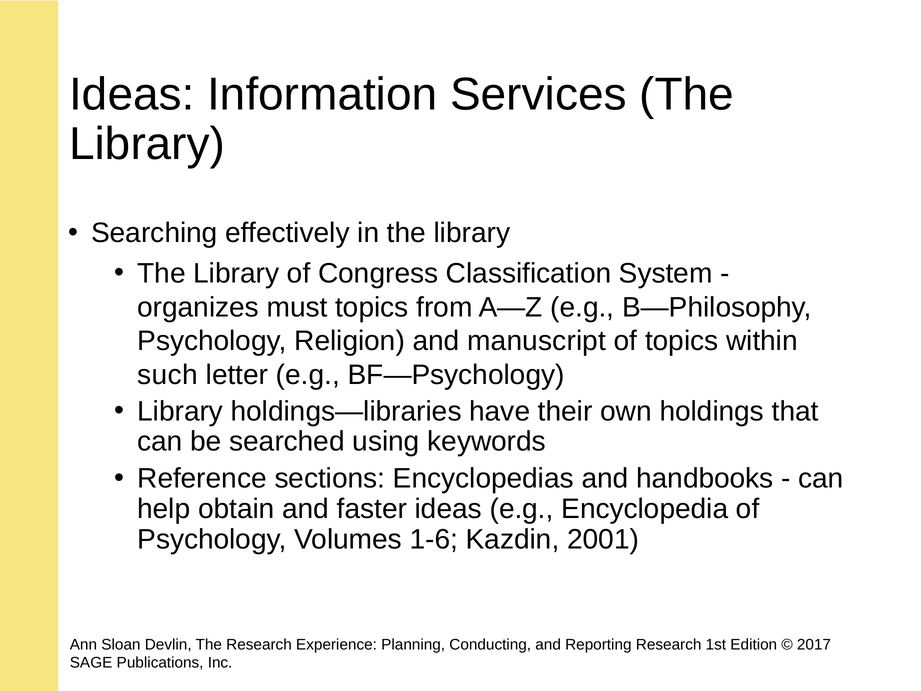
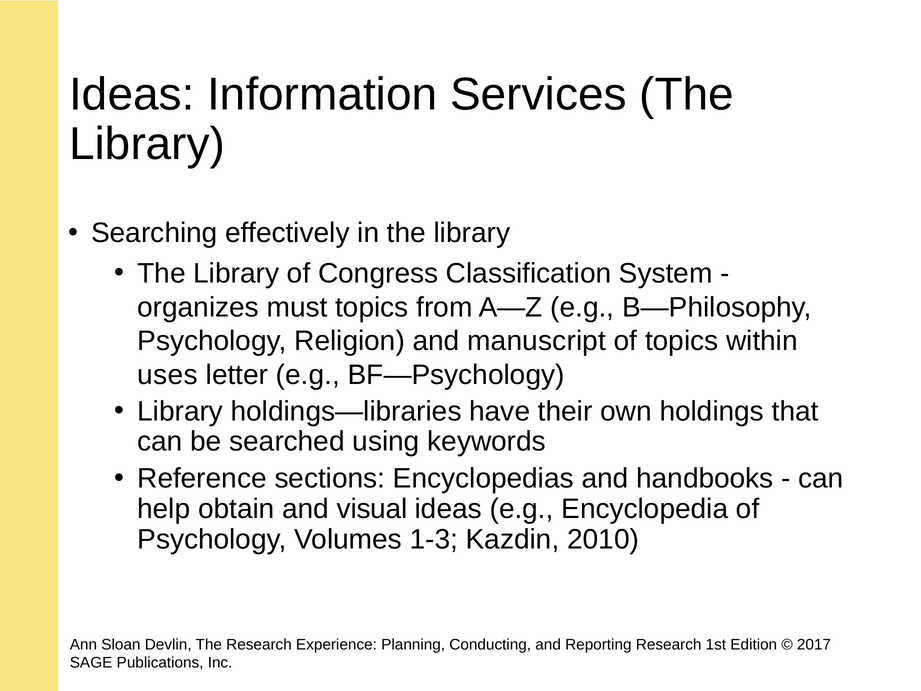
such: such -> uses
faster: faster -> visual
1-6: 1-6 -> 1-3
2001: 2001 -> 2010
